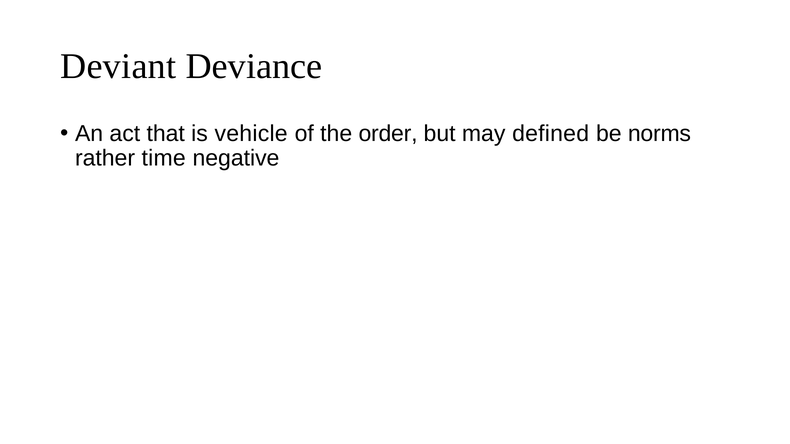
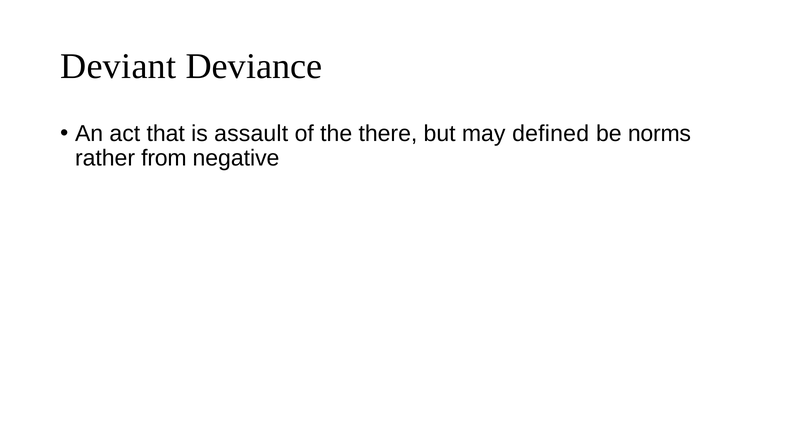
vehicle: vehicle -> assault
order: order -> there
time: time -> from
